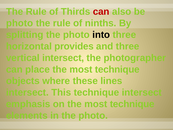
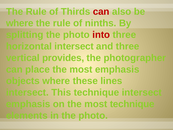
photo at (20, 23): photo -> where
into colour: black -> red
horizontal provides: provides -> intersect
vertical intersect: intersect -> provides
place the most technique: technique -> emphasis
